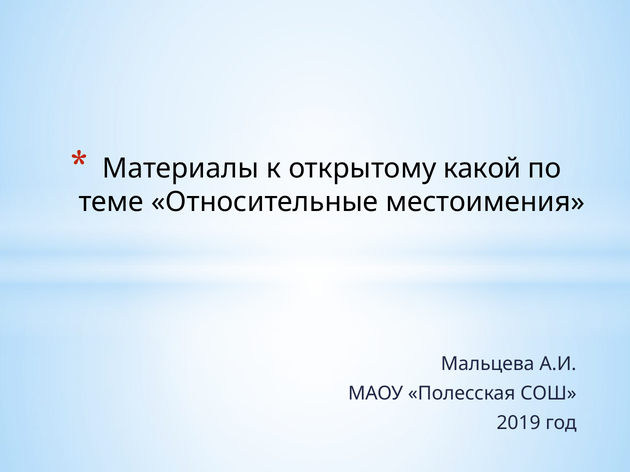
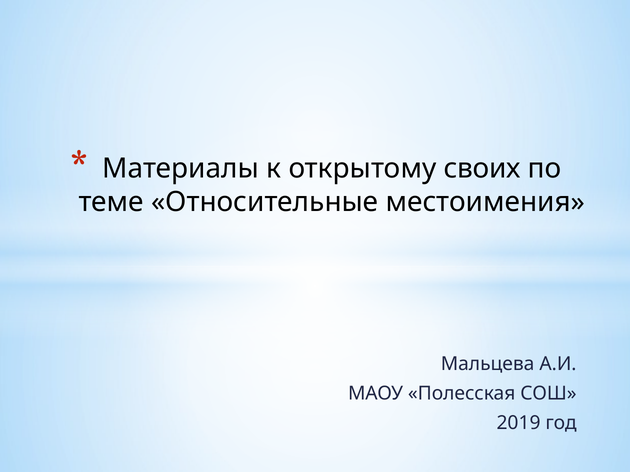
какой: какой -> своих
